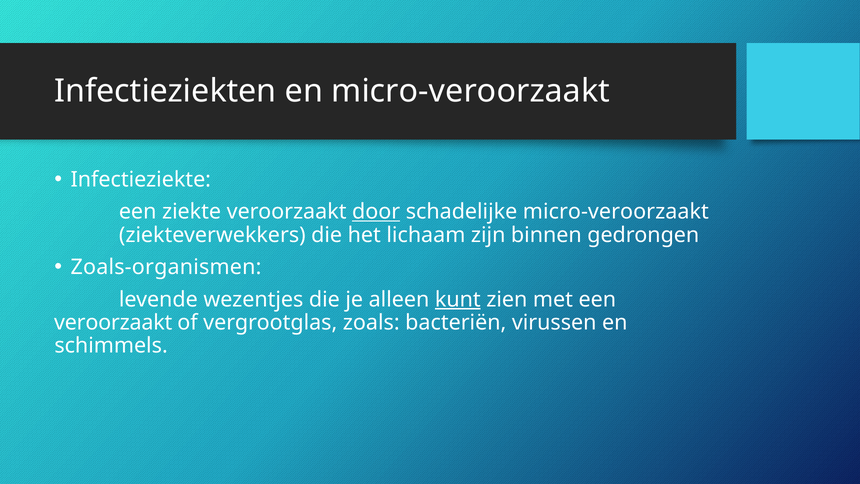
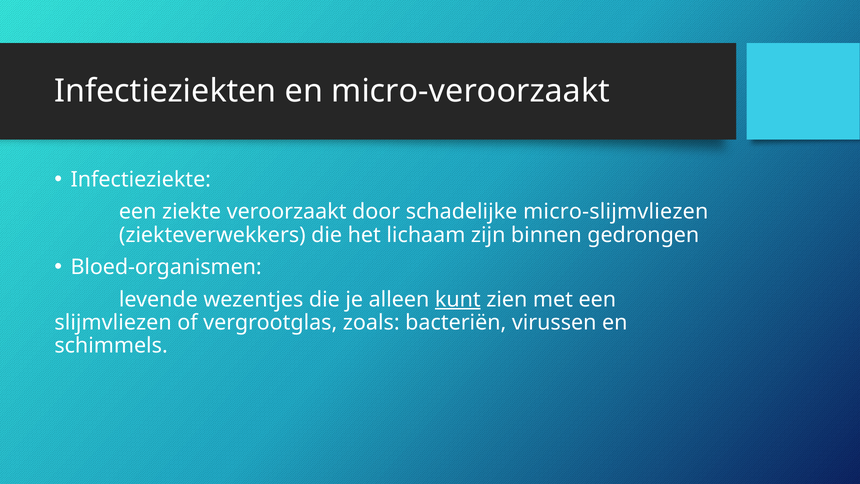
door underline: present -> none
schadelijke micro-veroorzaakt: micro-veroorzaakt -> micro-slijmvliezen
Zoals-organismen: Zoals-organismen -> Bloed-organismen
veroorzaakt at (113, 322): veroorzaakt -> slijmvliezen
